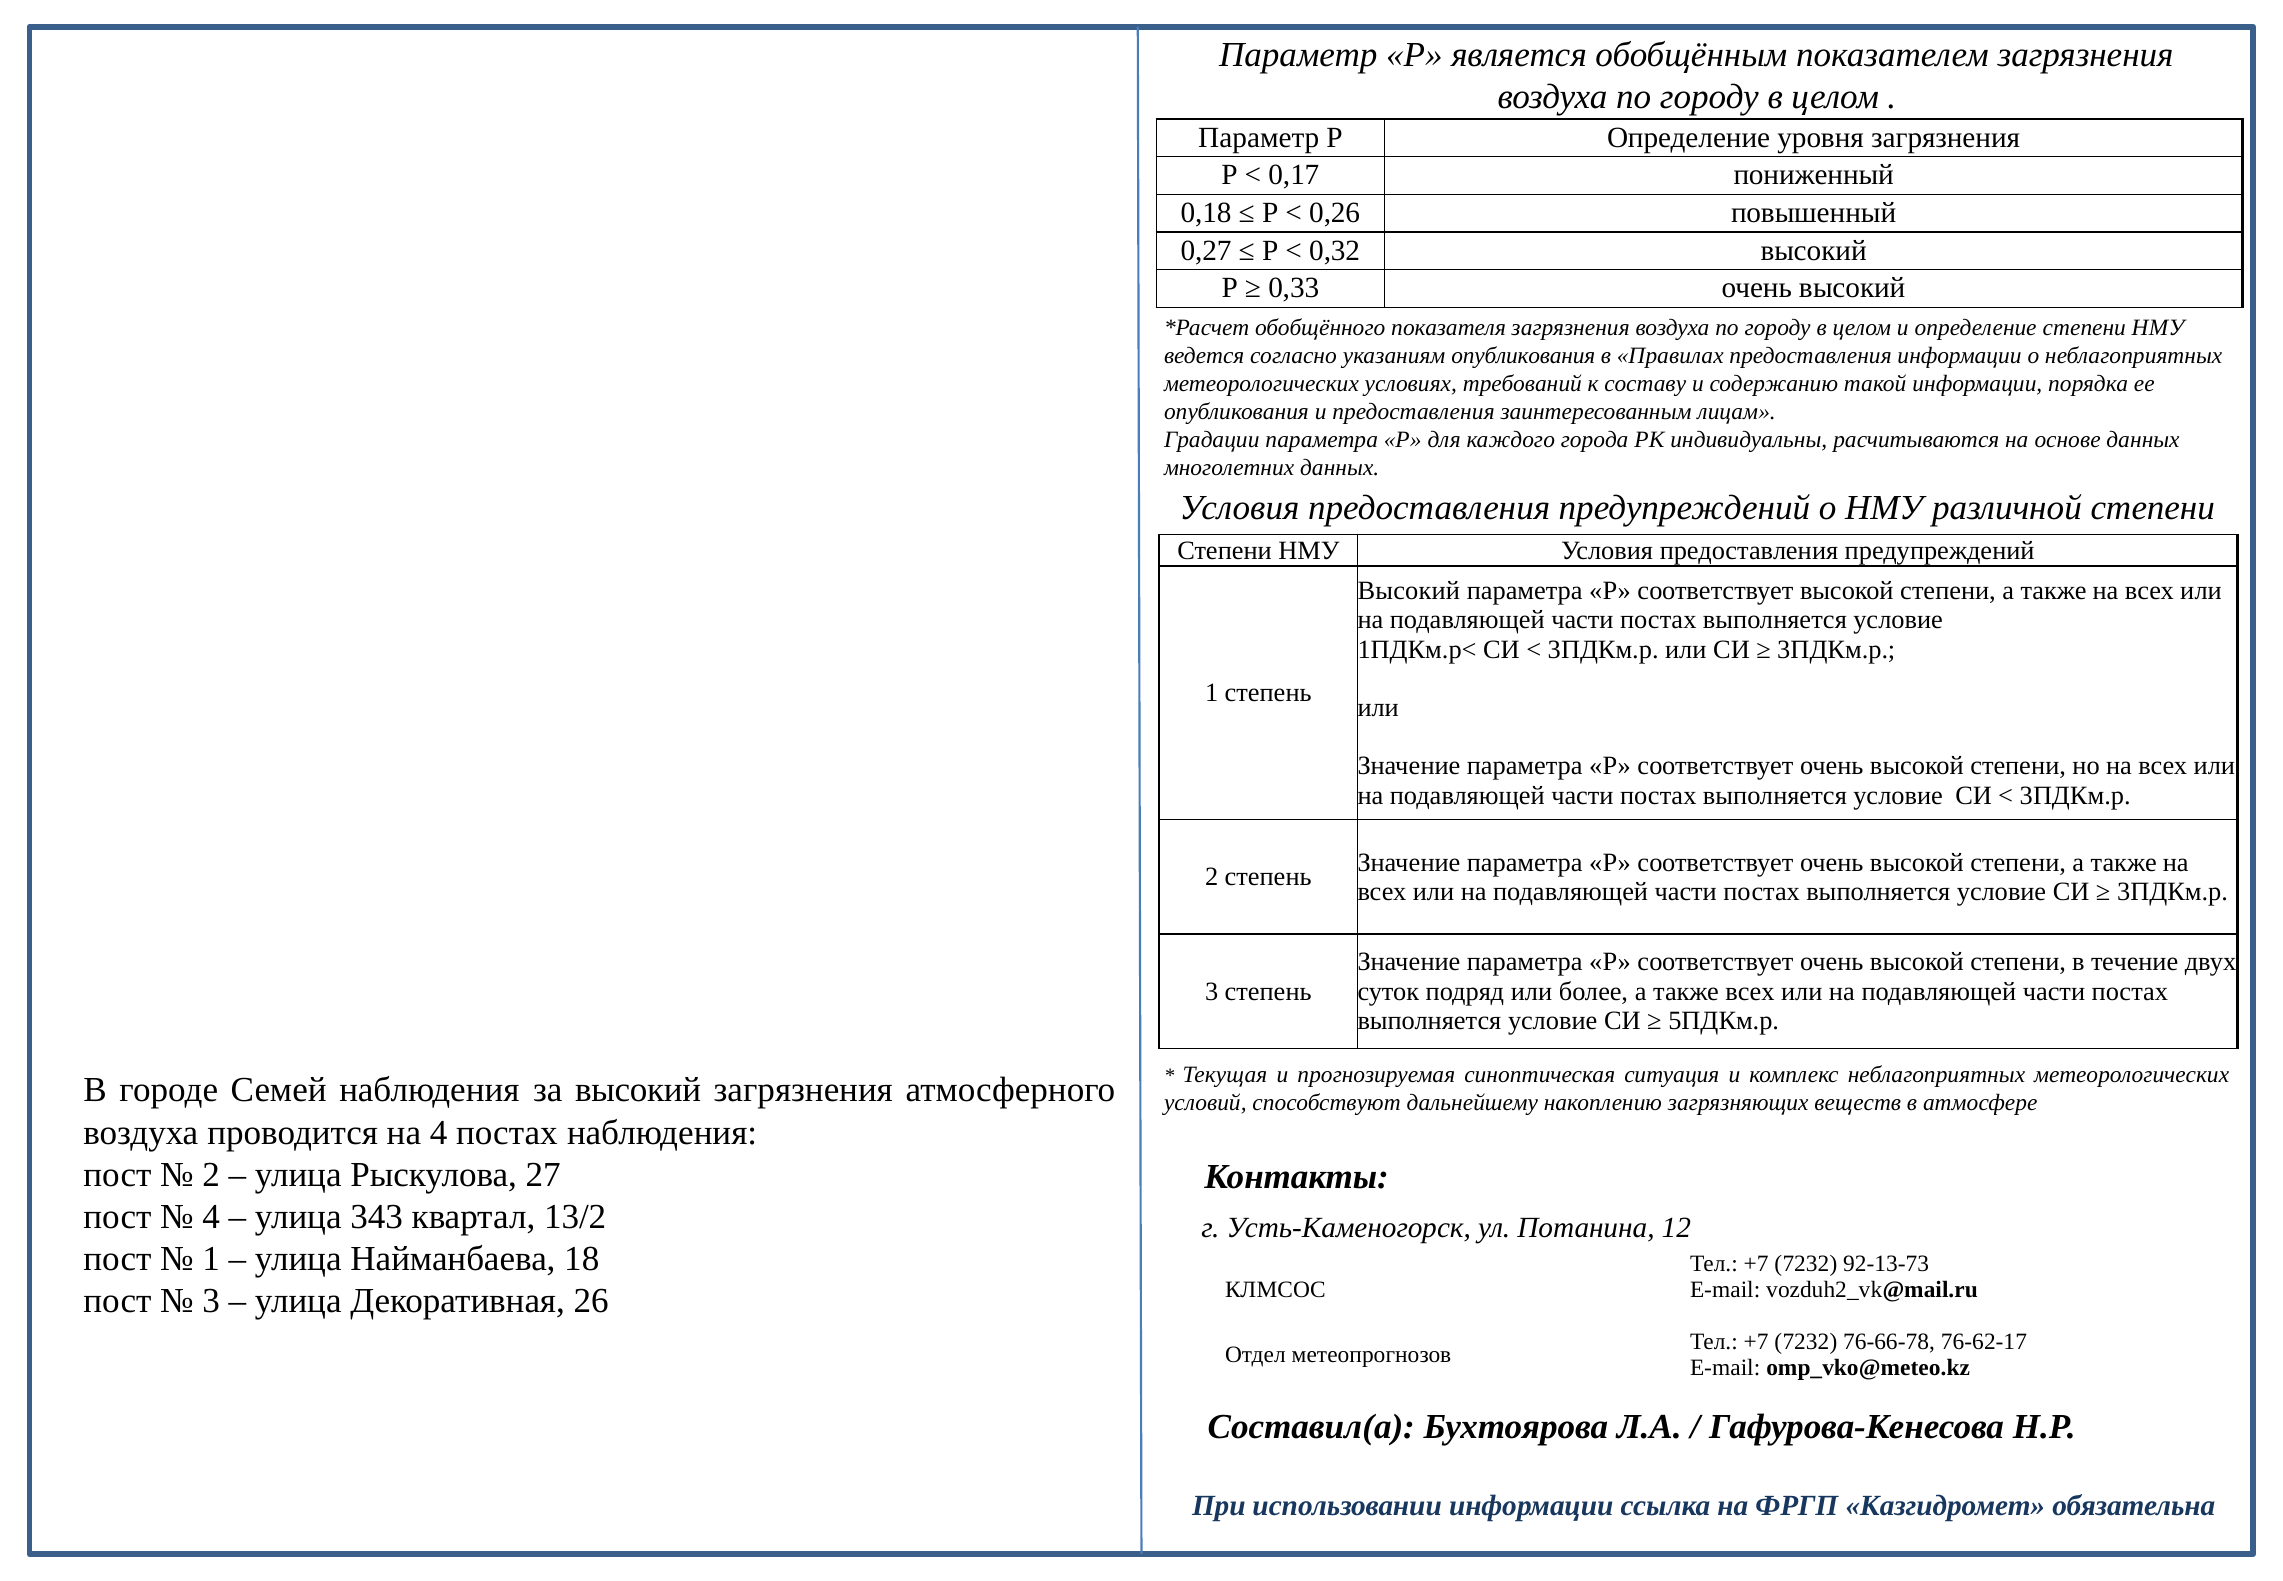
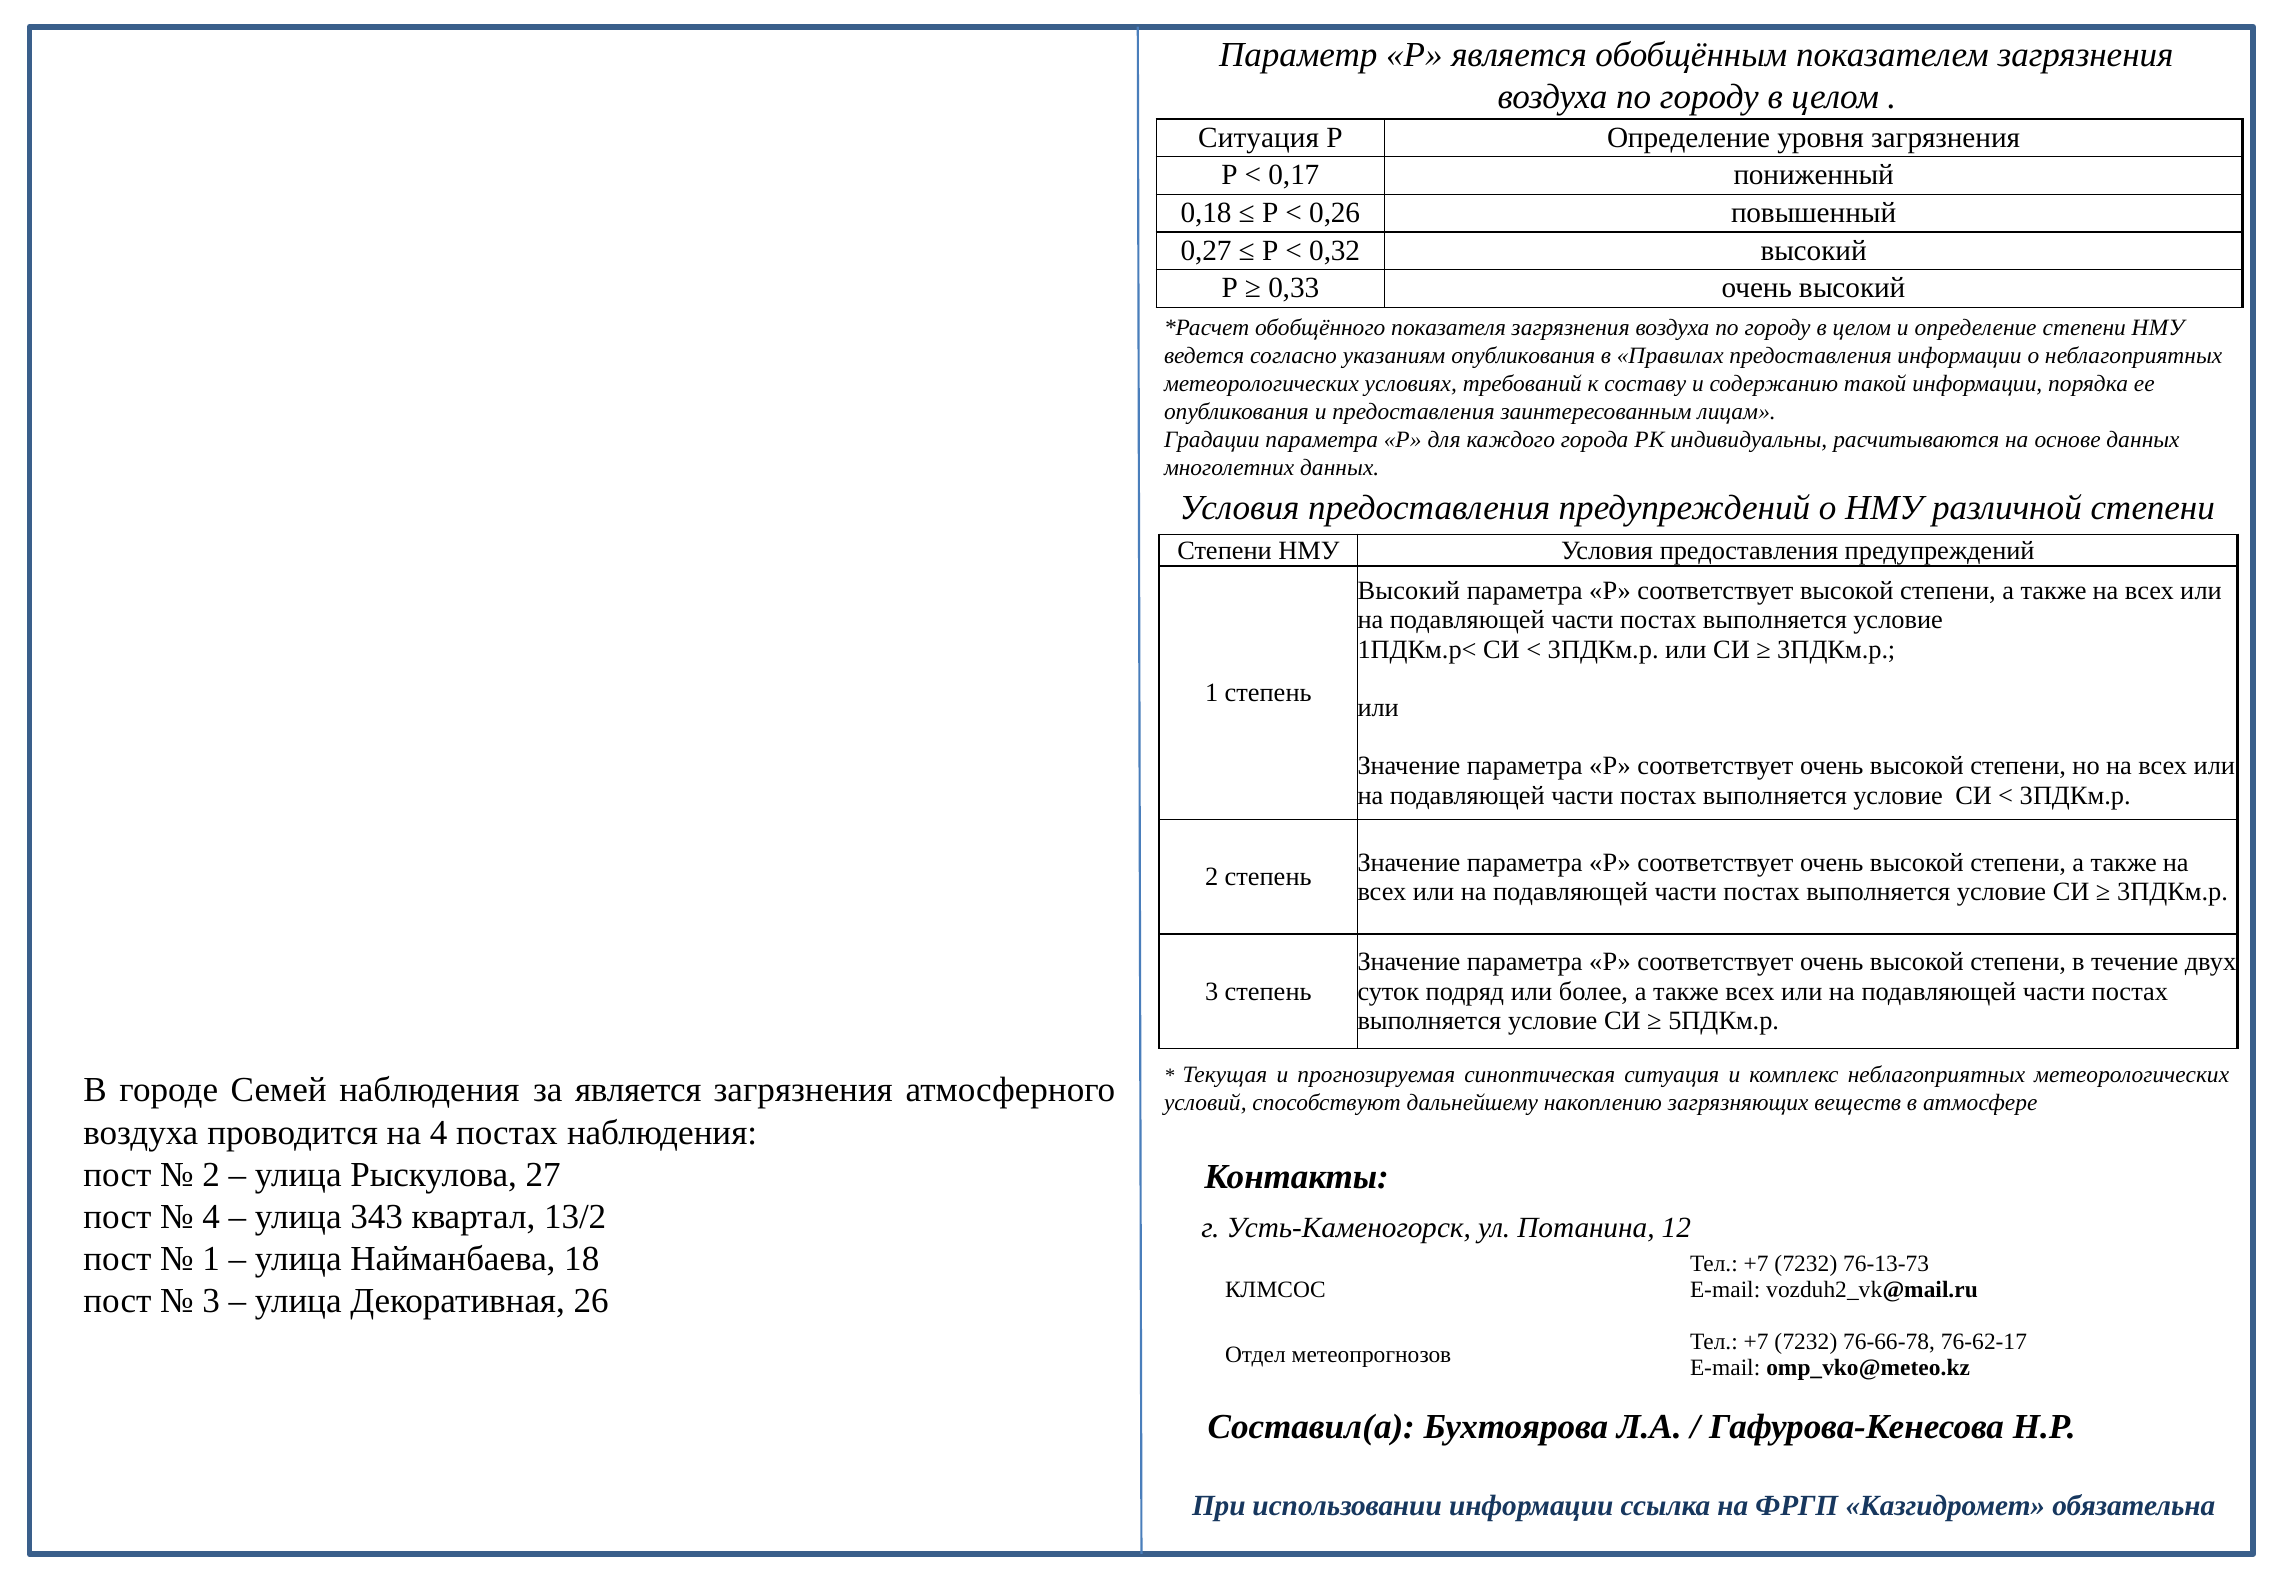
Параметр at (1259, 137): Параметр -> Ситуация
за высокий: высокий -> является
92-13-73: 92-13-73 -> 76-13-73
